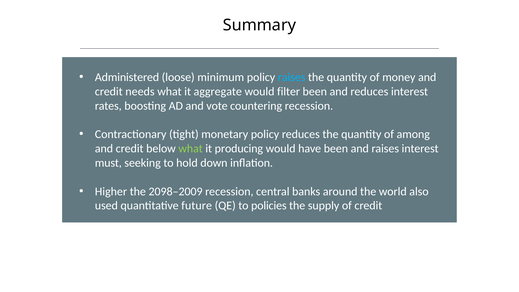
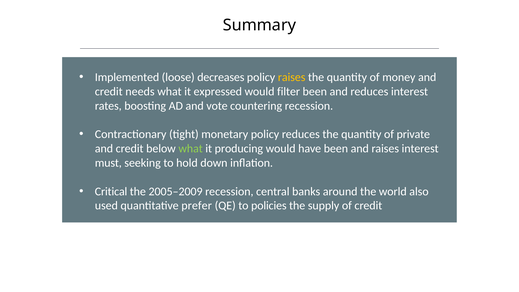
Administered: Administered -> Implemented
minimum: minimum -> decreases
raises at (292, 77) colour: light blue -> yellow
aggregate: aggregate -> expressed
among: among -> private
Higher: Higher -> Critical
2098–2009: 2098–2009 -> 2005–2009
future: future -> prefer
